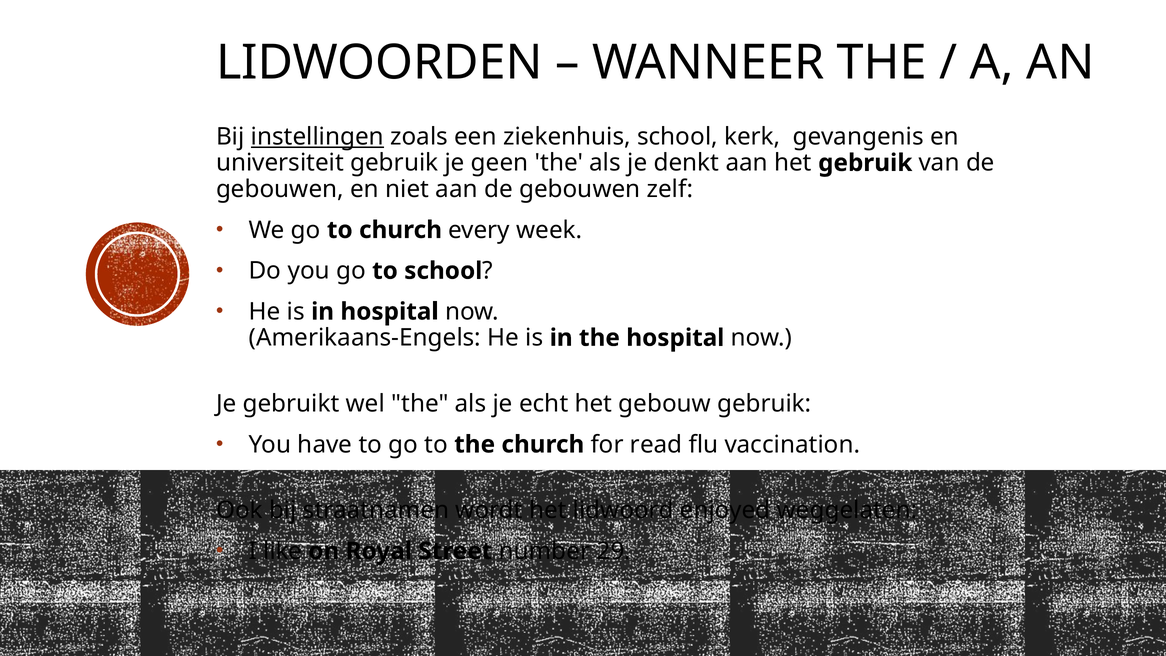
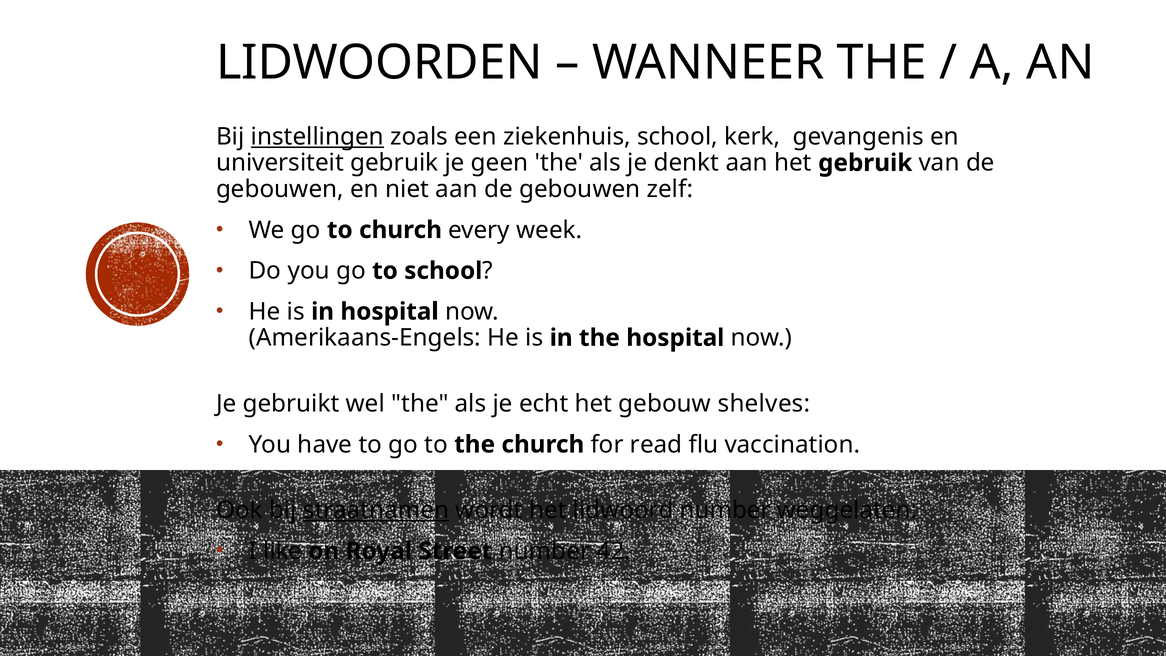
gebouw gebruik: gebruik -> shelves
straatnamen underline: none -> present
lidwoord enjoyed: enjoyed -> number
29: 29 -> 42
